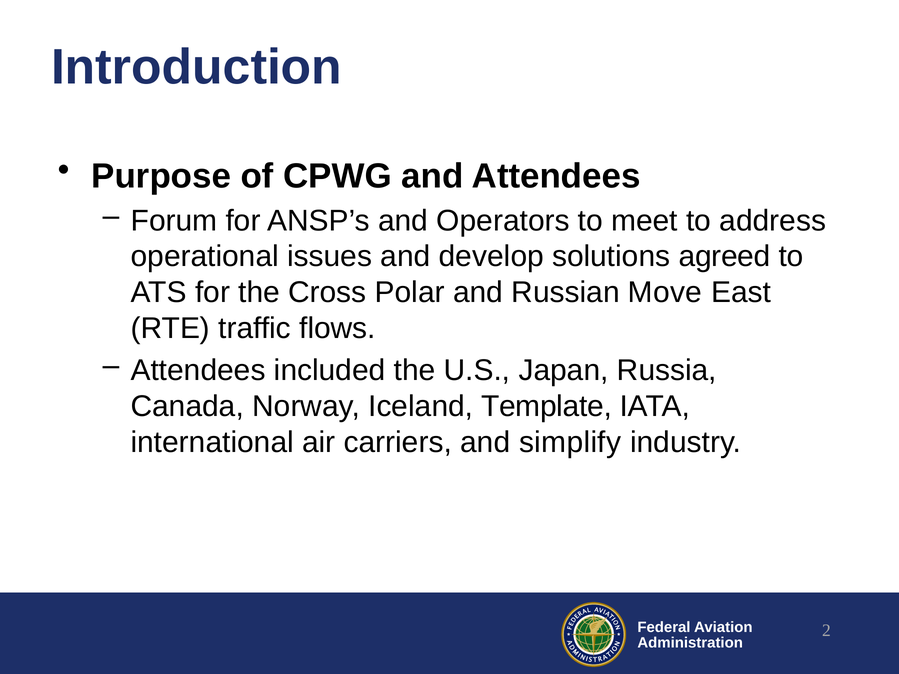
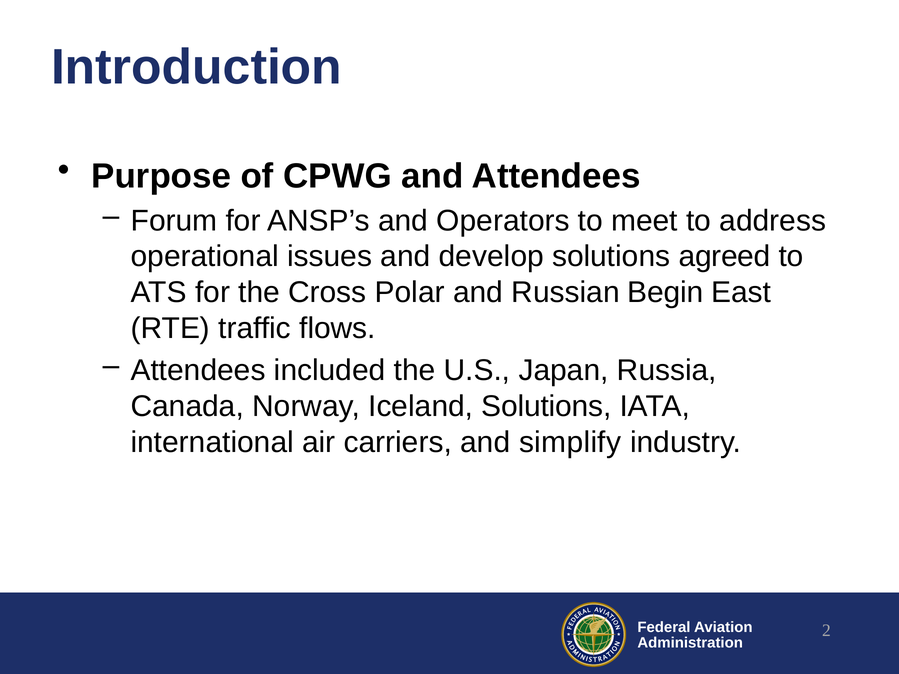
Move: Move -> Begin
Iceland Template: Template -> Solutions
